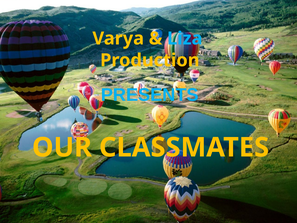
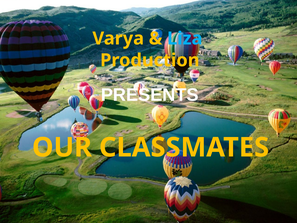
PRESENTS colour: light blue -> white
